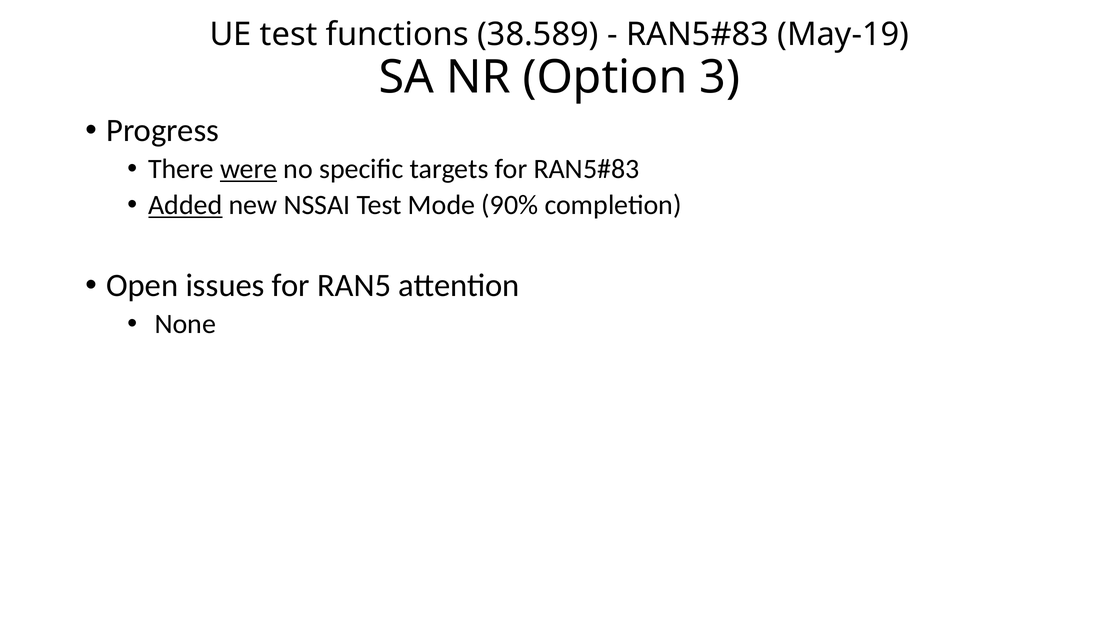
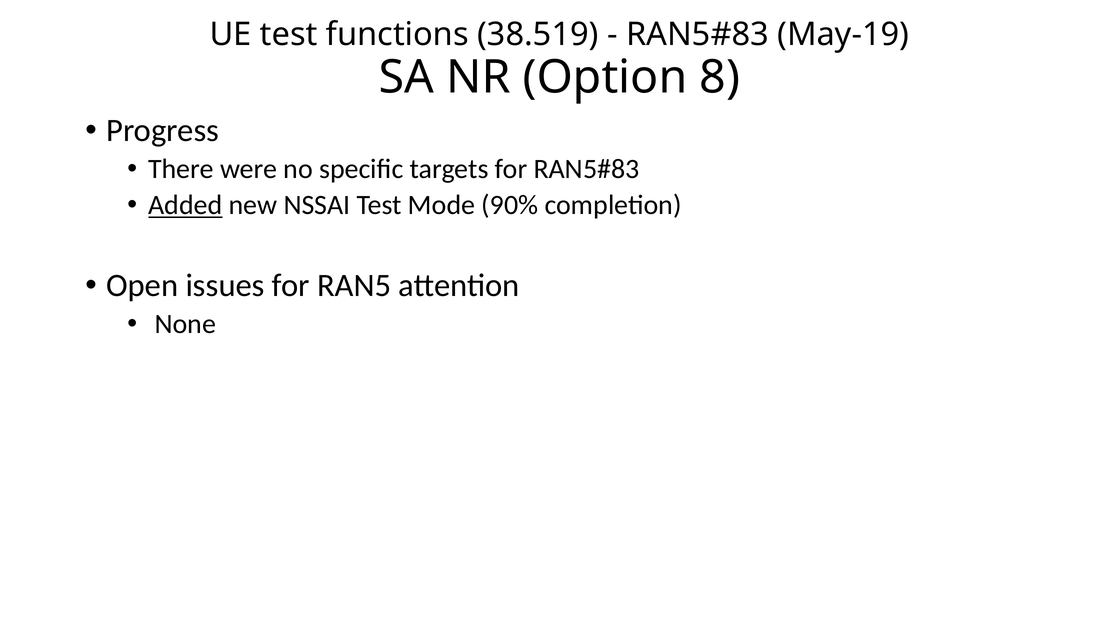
38.589: 38.589 -> 38.519
3: 3 -> 8
were underline: present -> none
